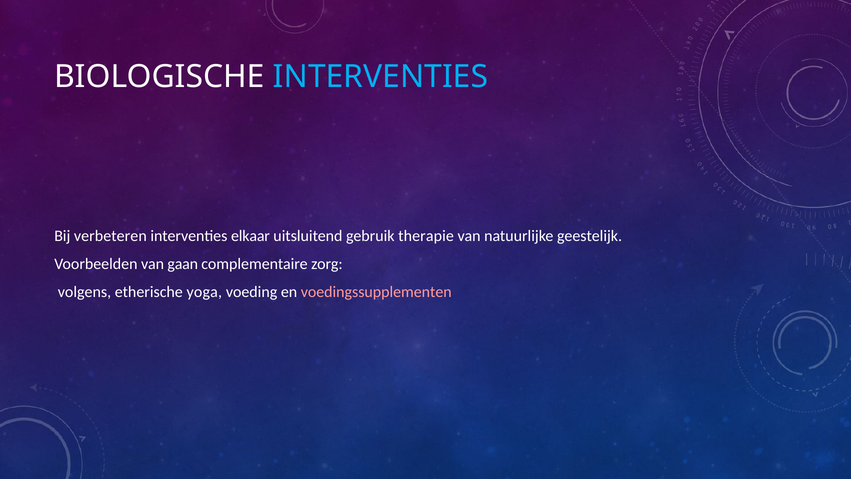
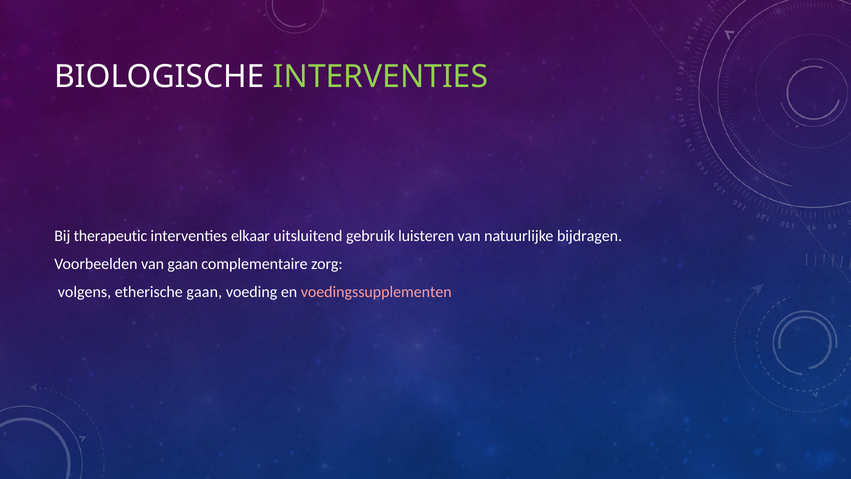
INTERVENTIES at (381, 76) colour: light blue -> light green
verbeteren: verbeteren -> therapeutic
therapie: therapie -> luisteren
geestelijk: geestelijk -> bijdragen
etherische yoga: yoga -> gaan
